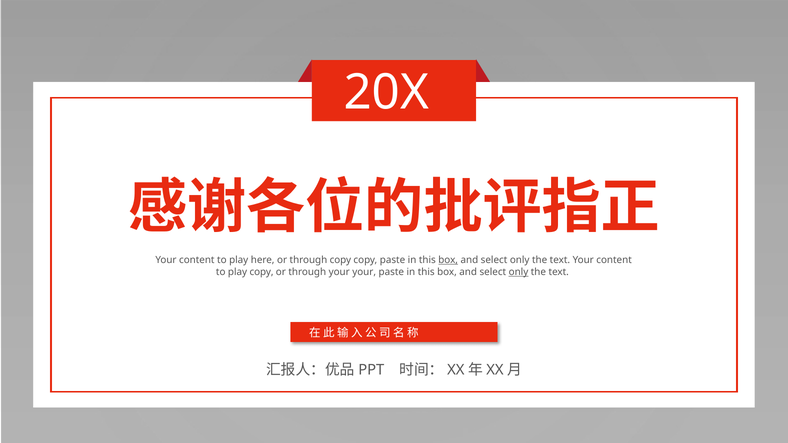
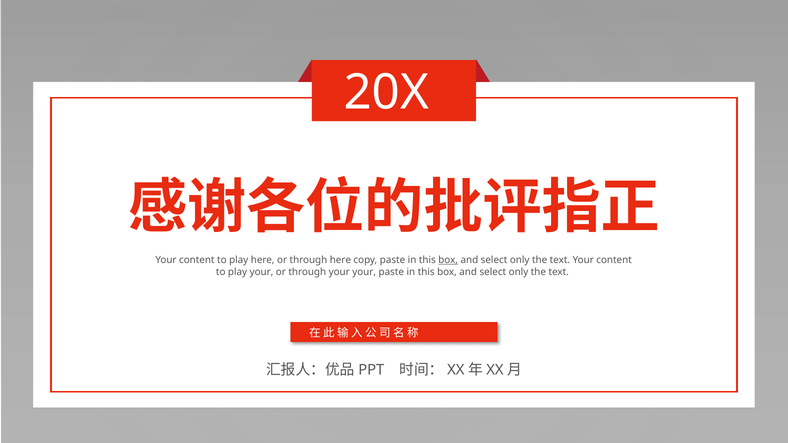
through copy: copy -> here
play copy: copy -> your
only at (518, 272) underline: present -> none
